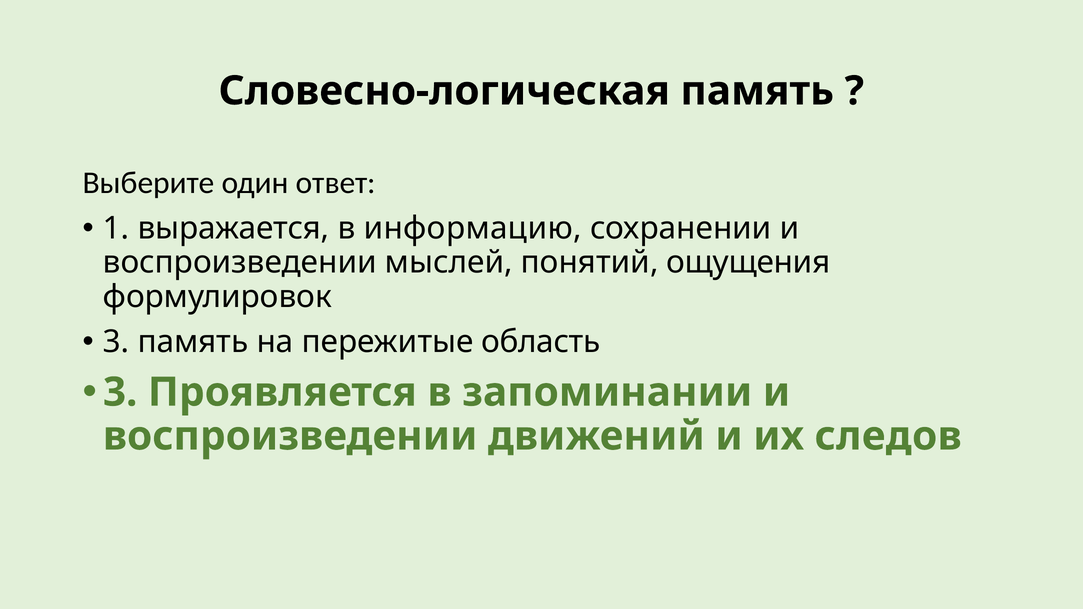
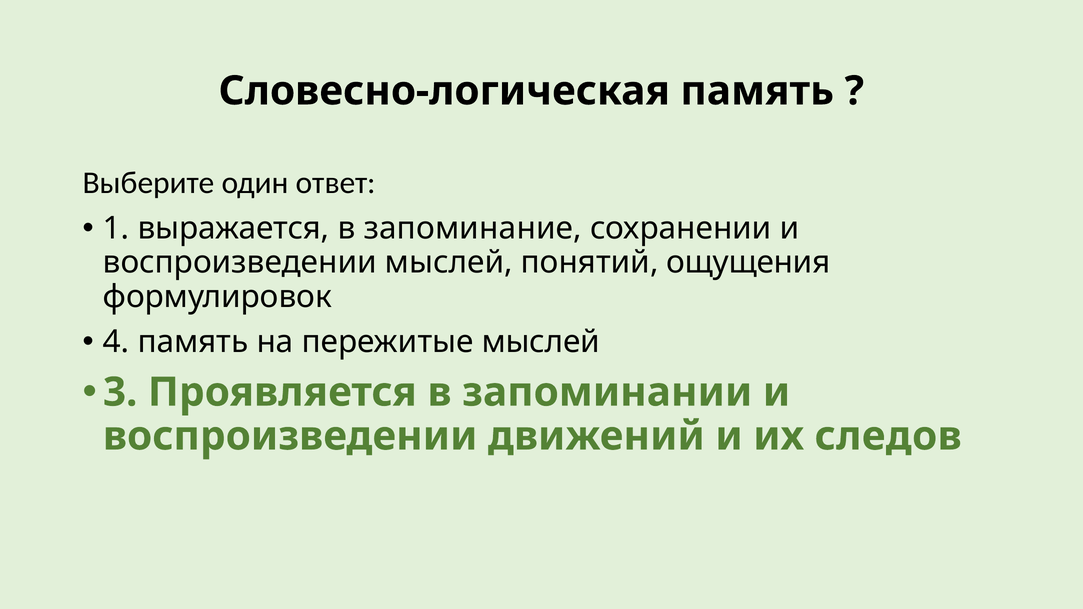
информацию: информацию -> запоминание
3 at (116, 342): 3 -> 4
пережитые область: область -> мыслей
